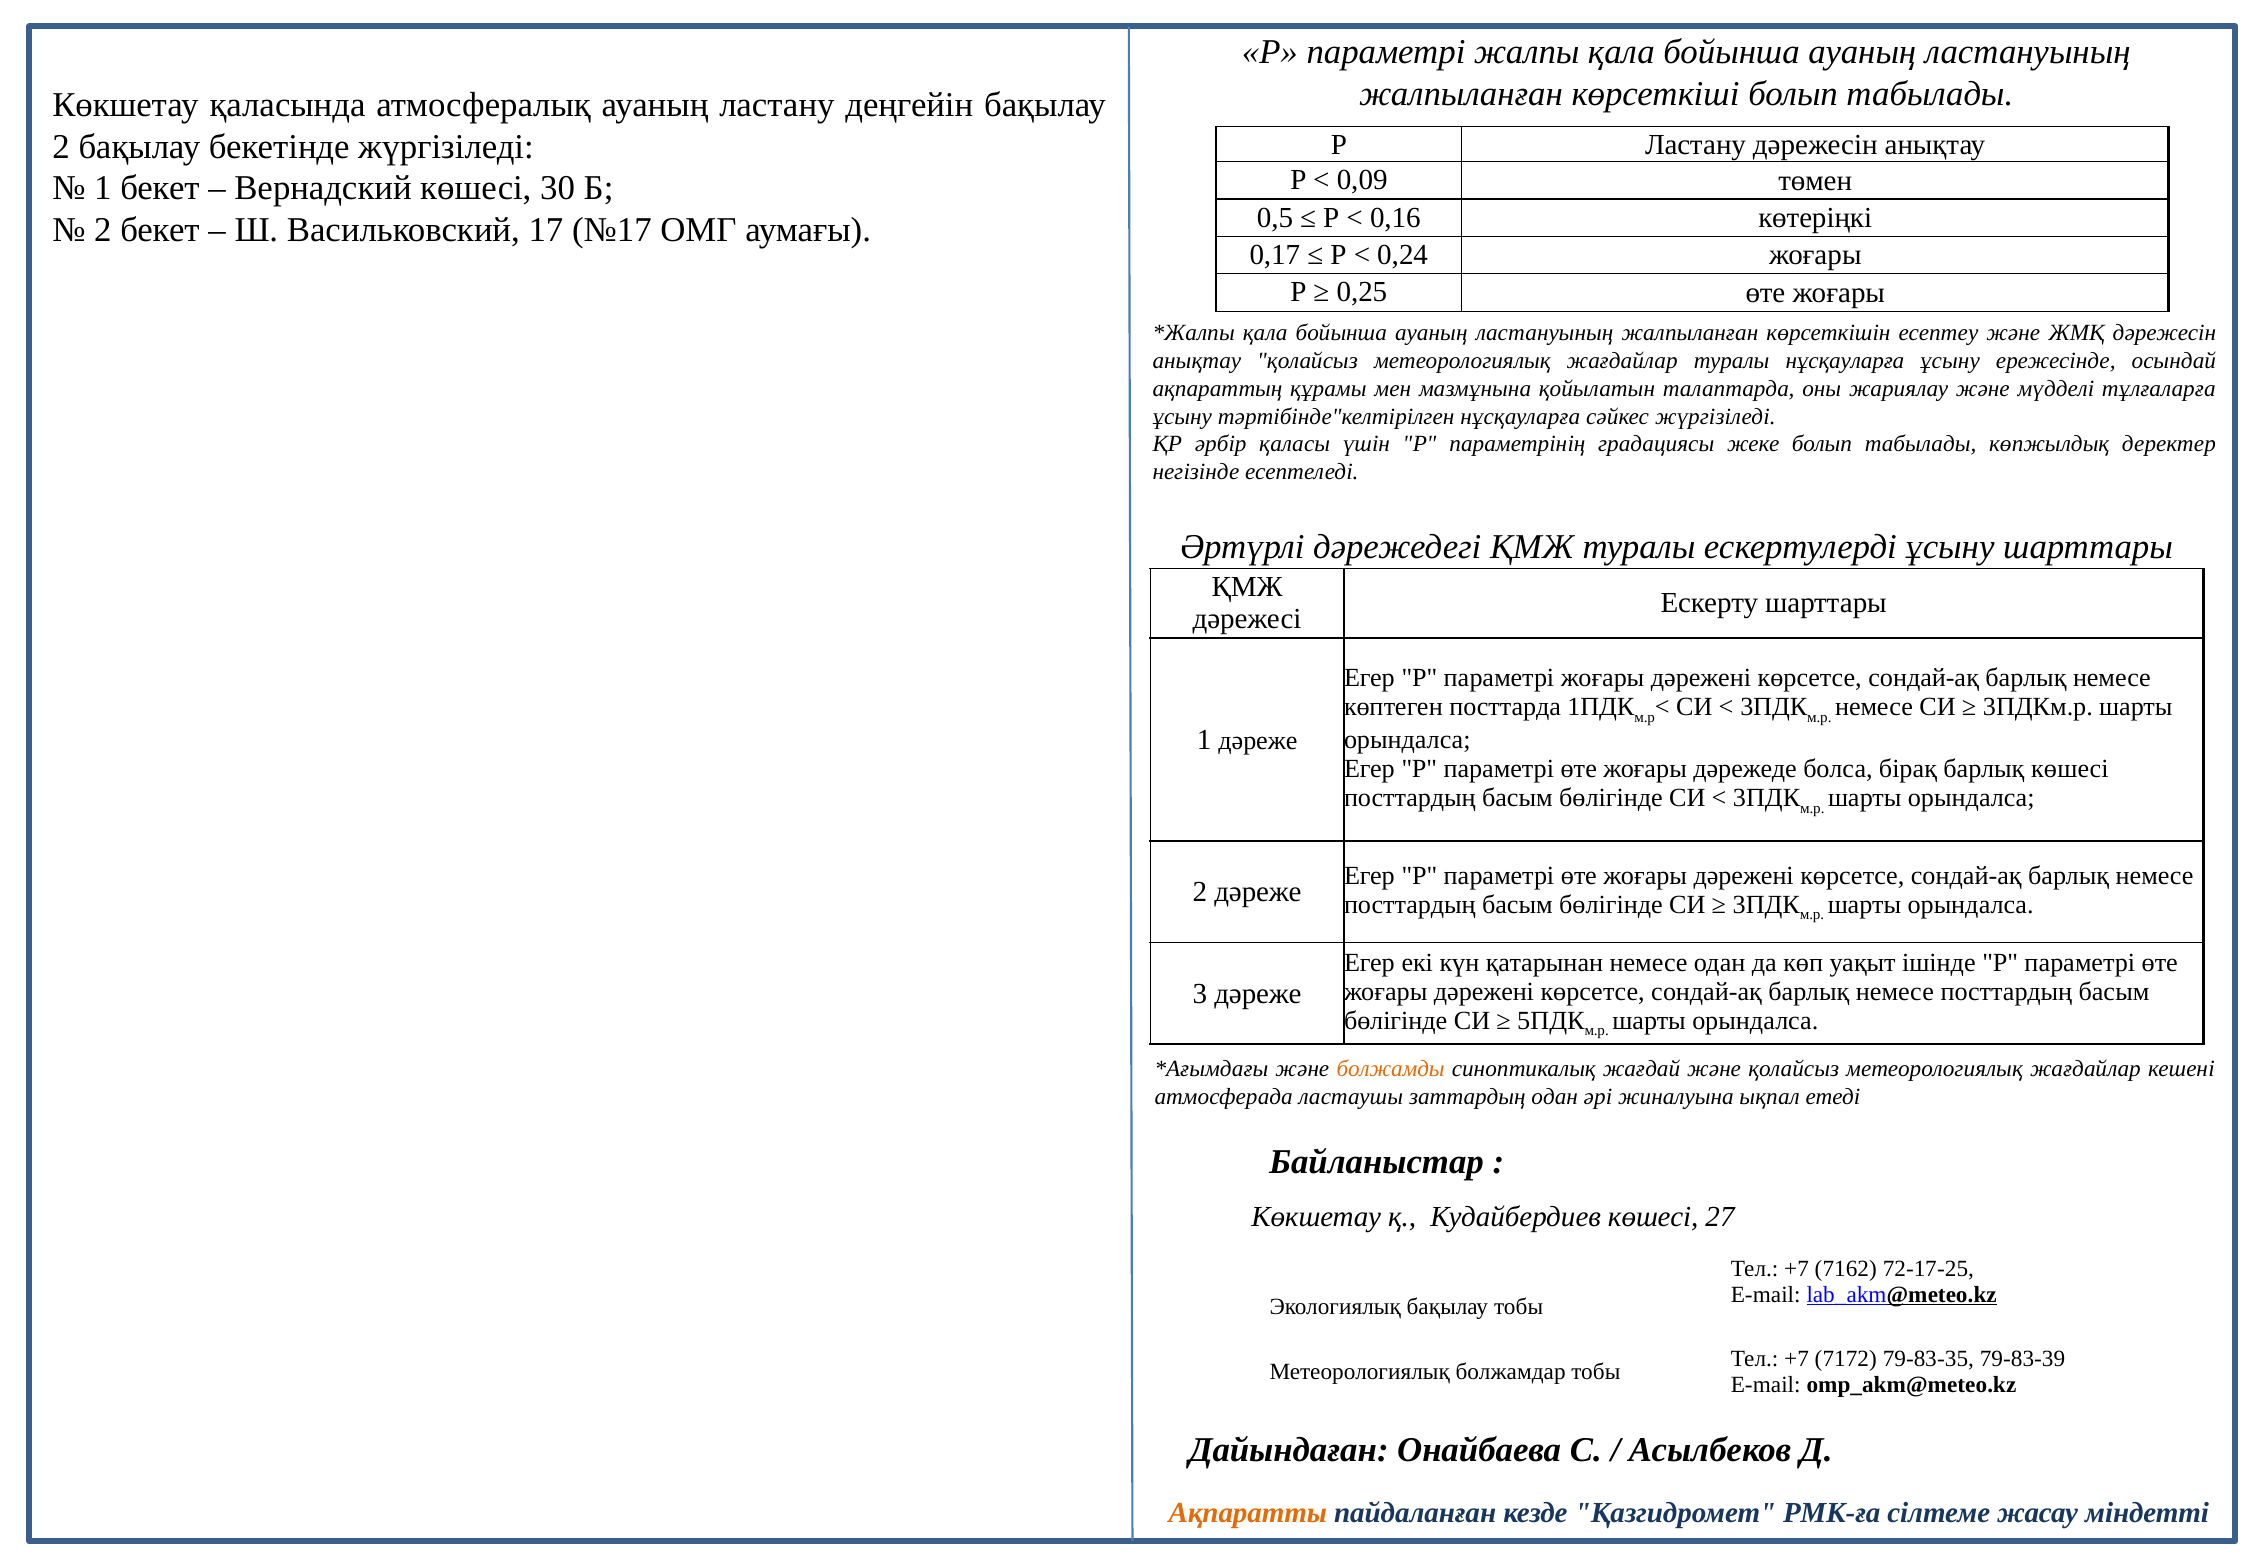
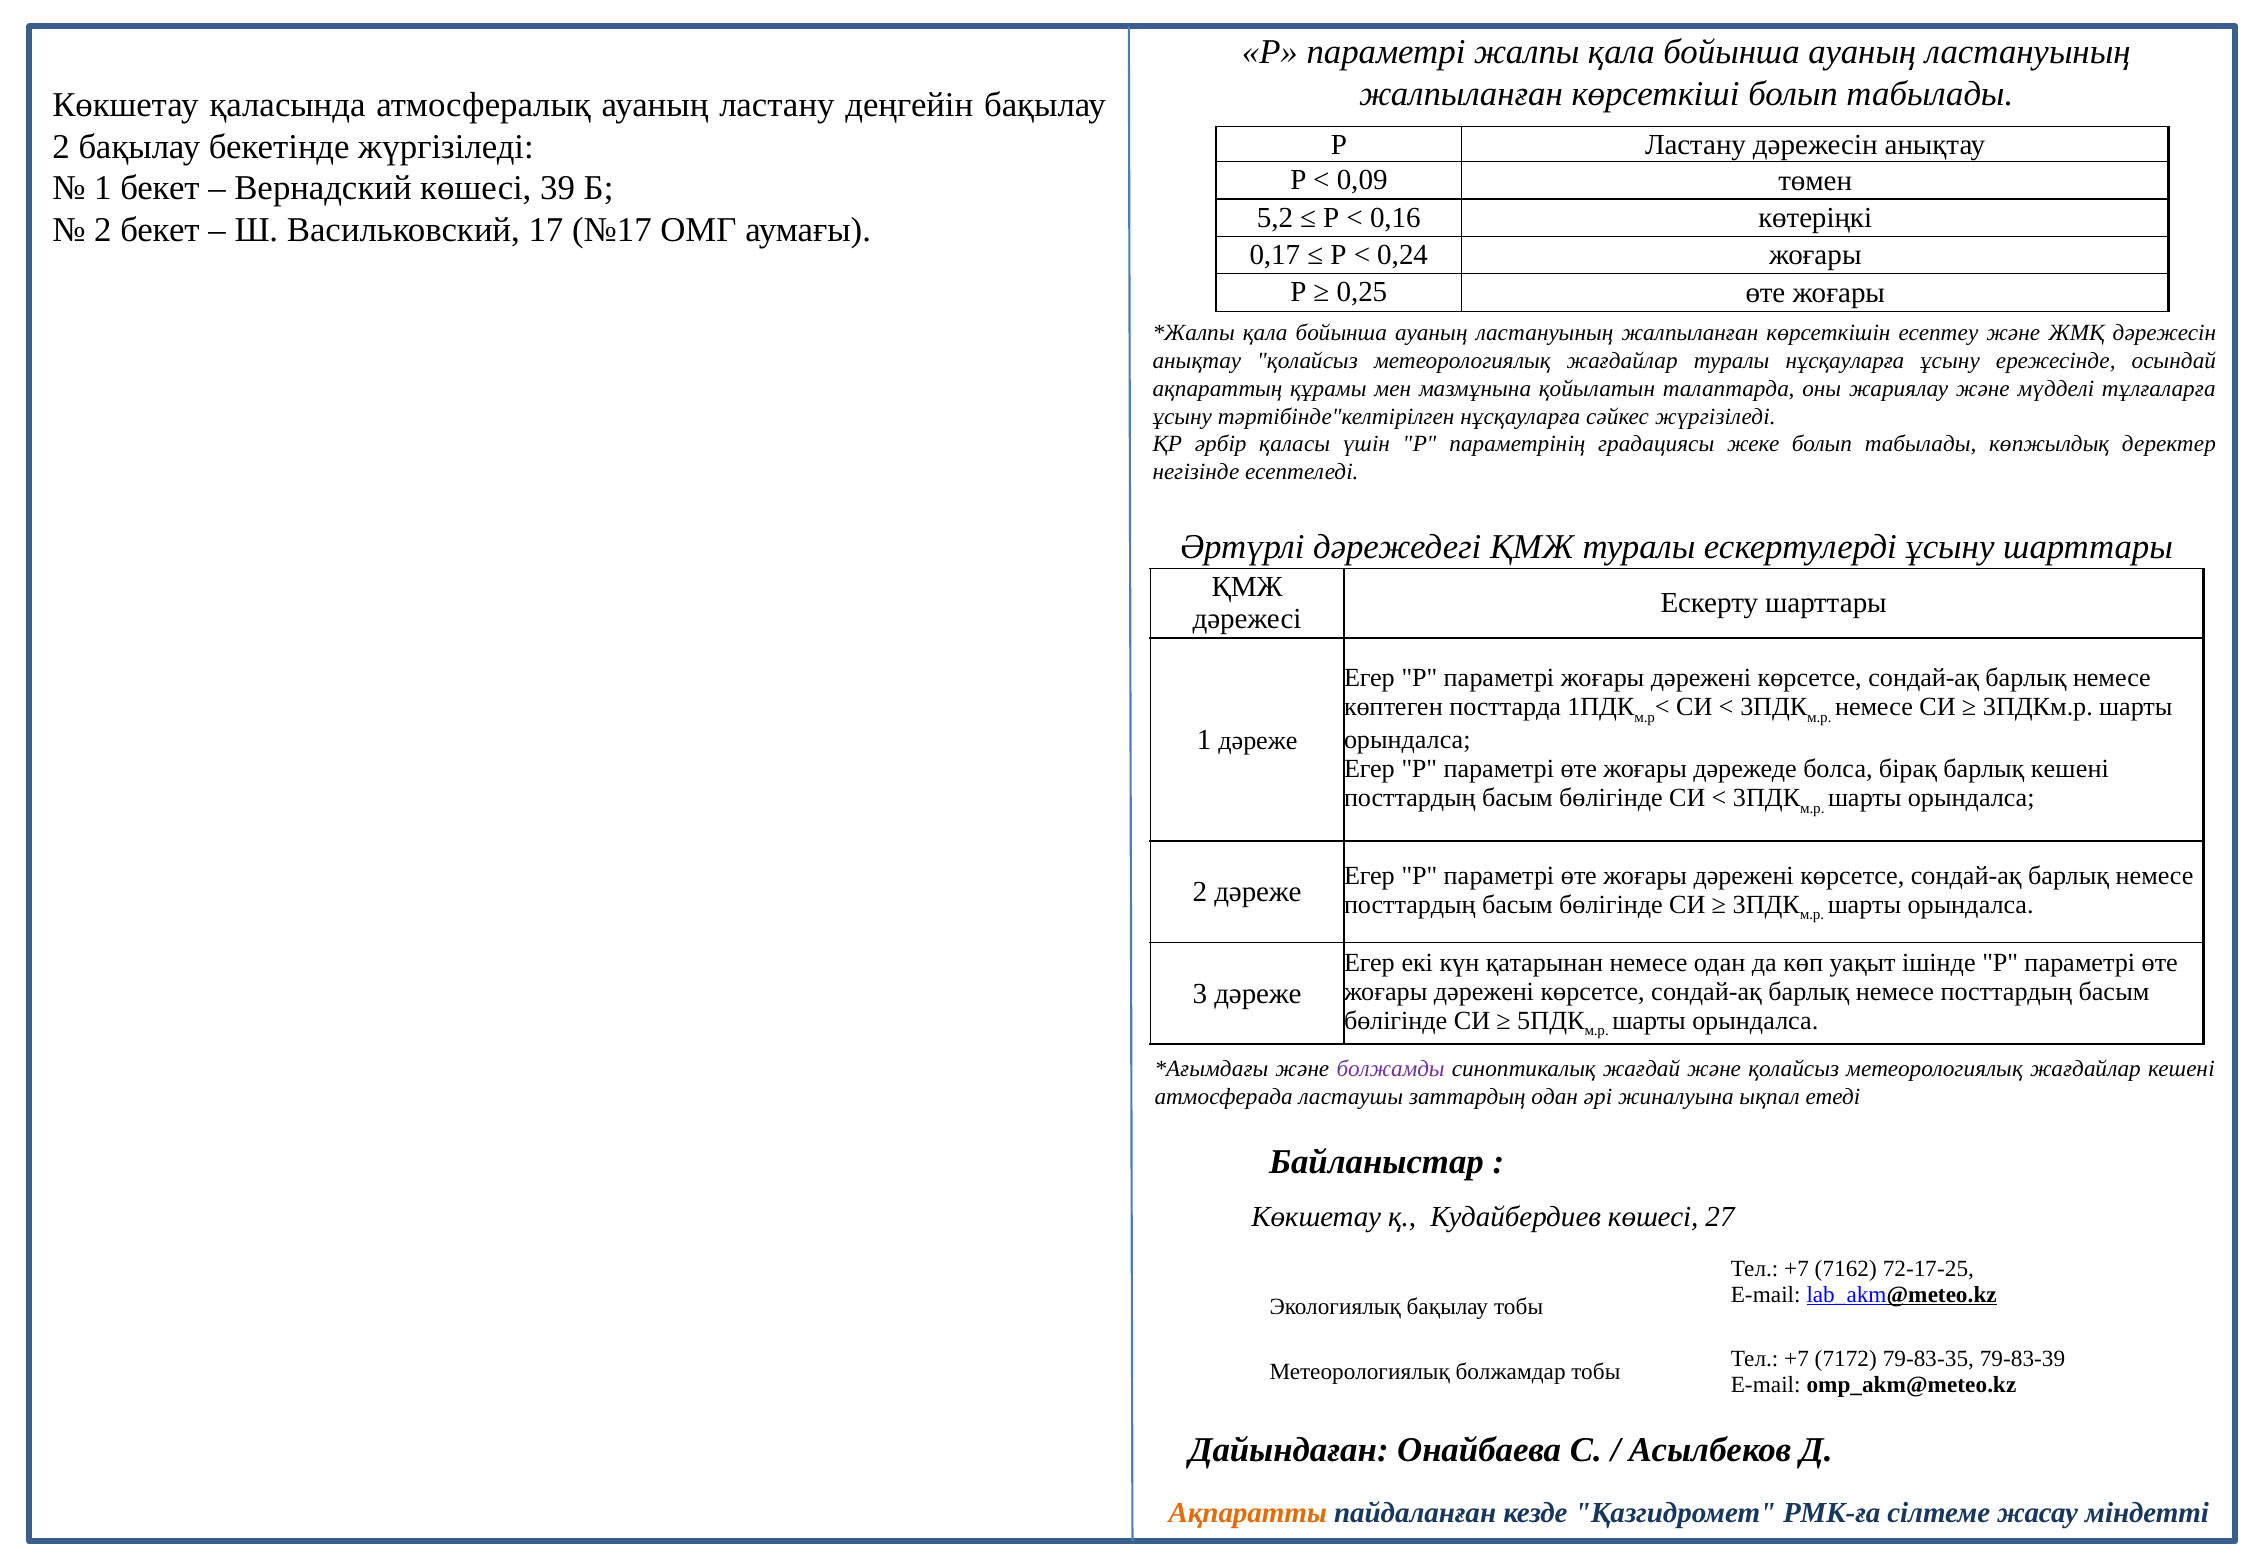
30: 30 -> 39
0,5: 0,5 -> 5,2
барлық көшесі: көшесі -> кешені
болжамды colour: orange -> purple
